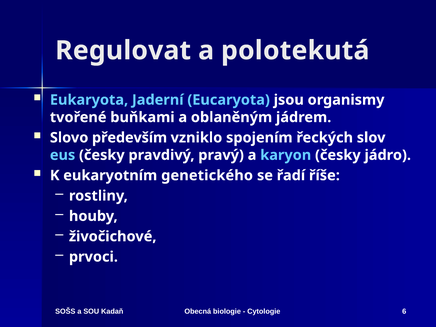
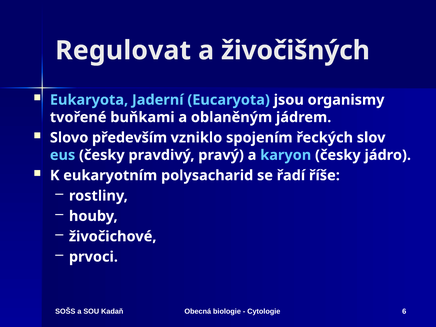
polotekutá: polotekutá -> živočišných
genetického: genetického -> polysacharid
